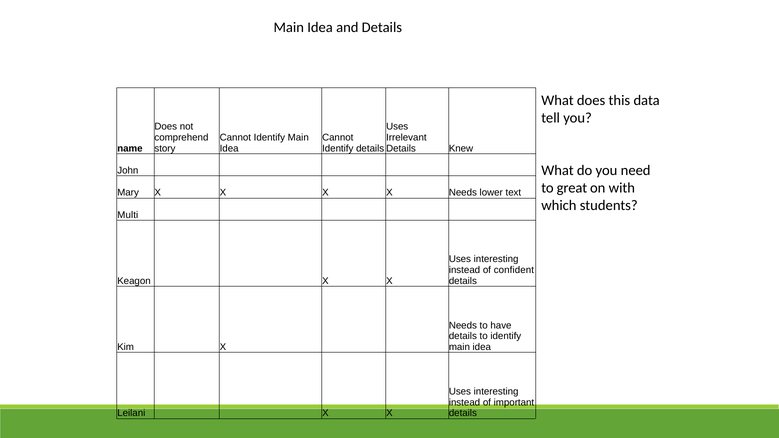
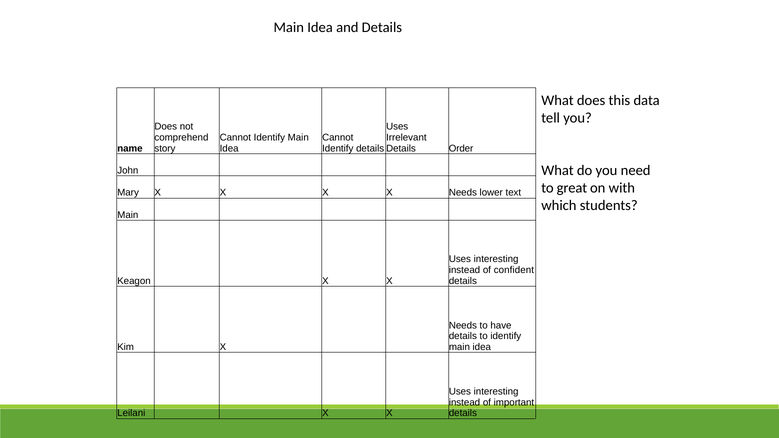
Knew: Knew -> Order
Multi at (128, 215): Multi -> Main
